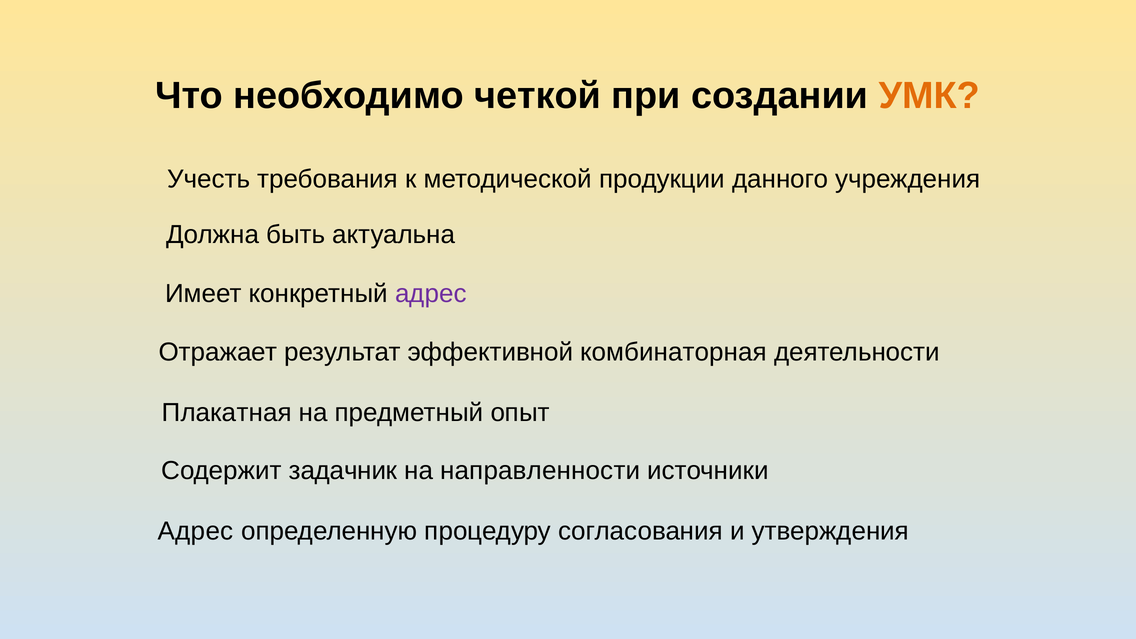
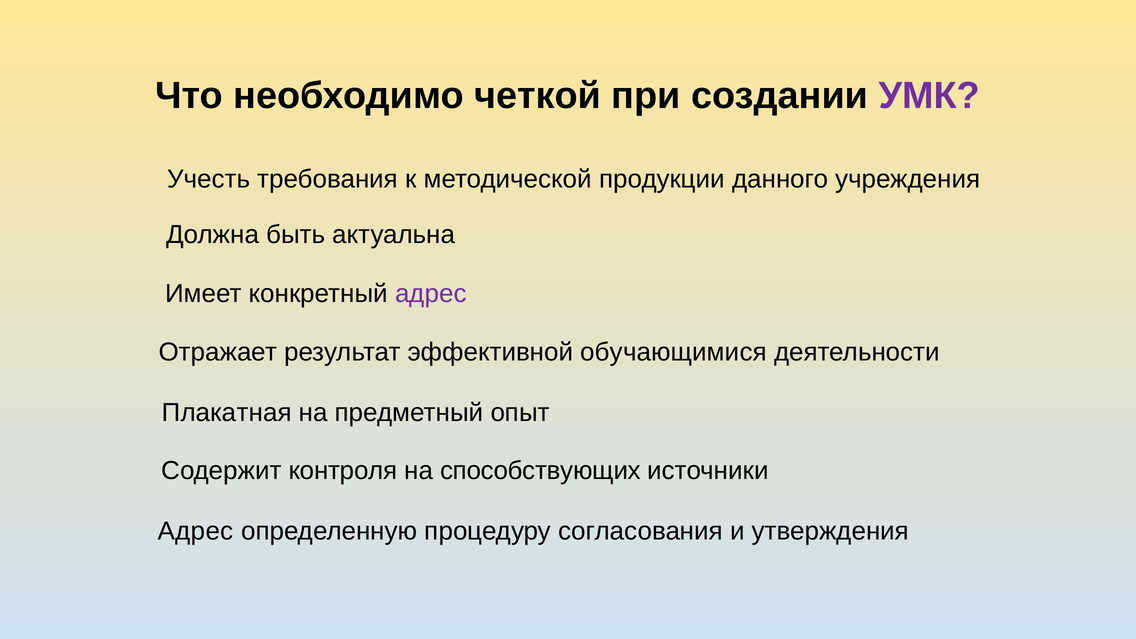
УМК colour: orange -> purple
комбинаторная: комбинаторная -> обучающимися
задачник: задачник -> контроля
направленности: направленности -> способствующих
